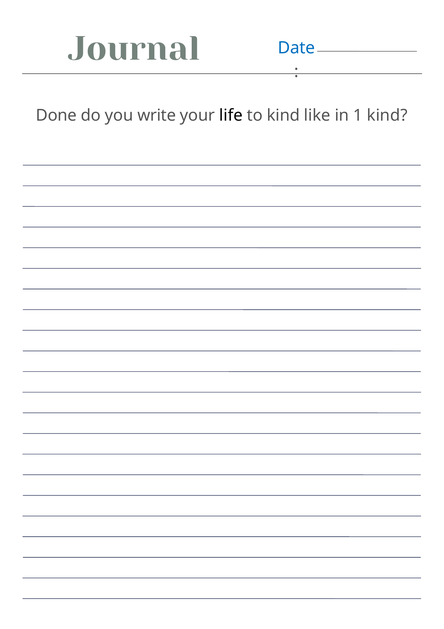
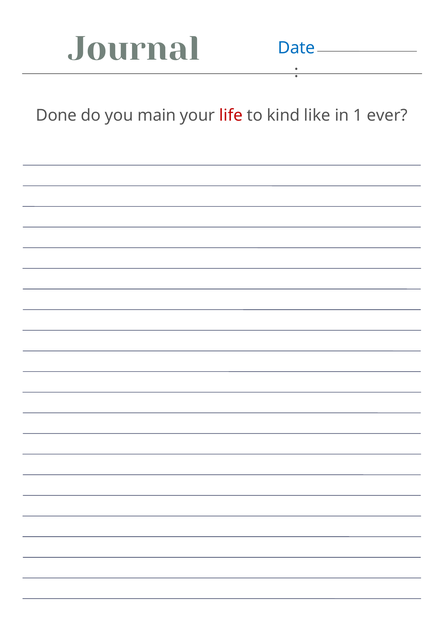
write: write -> main
life colour: black -> red
1 kind: kind -> ever
